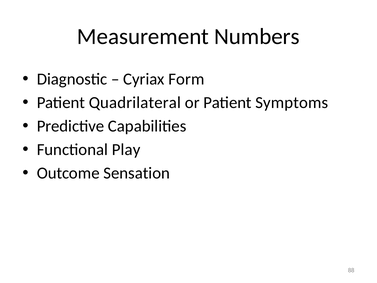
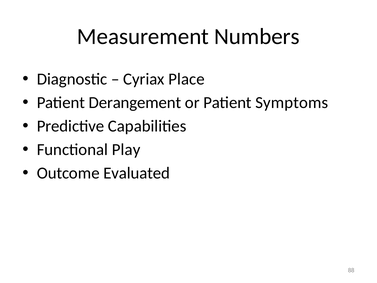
Form: Form -> Place
Quadrilateral: Quadrilateral -> Derangement
Sensation: Sensation -> Evaluated
